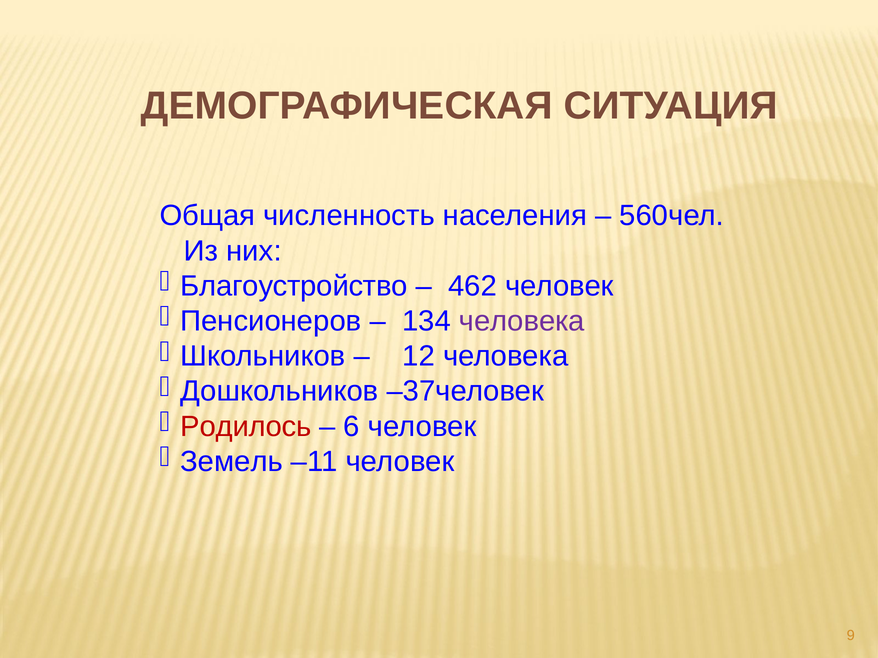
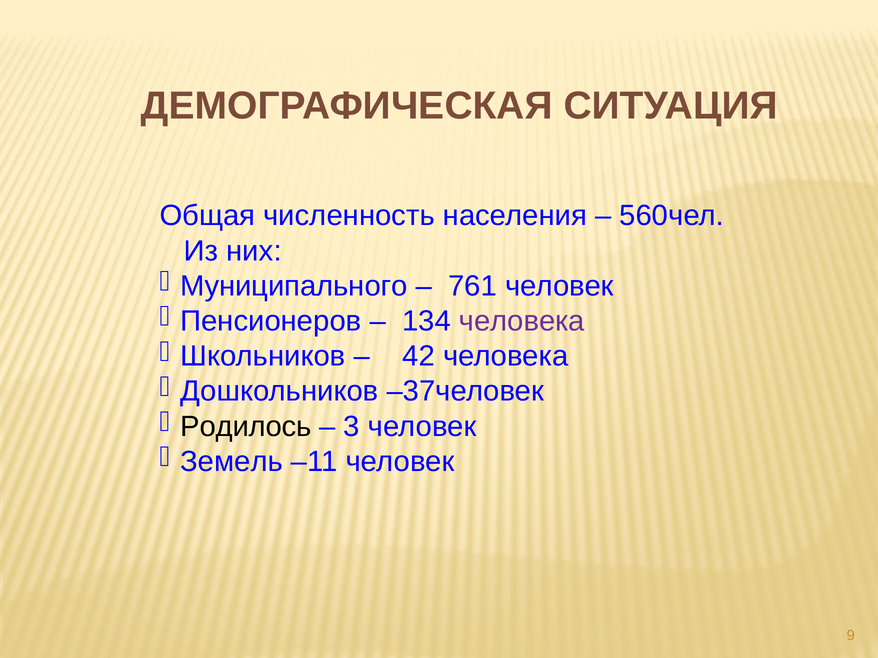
Благоустройство: Благоустройство -> Муниципального
462: 462 -> 761
12: 12 -> 42
Родилось colour: red -> black
6: 6 -> 3
